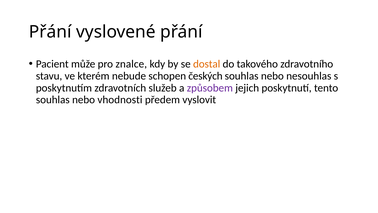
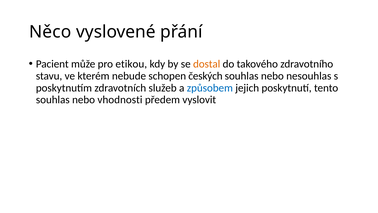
Přání at (50, 32): Přání -> Něco
znalce: znalce -> etikou
způsobem colour: purple -> blue
